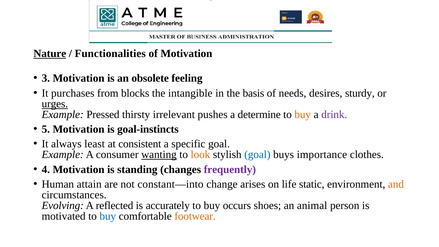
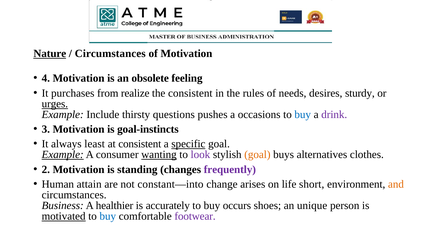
Functionalities at (110, 54): Functionalities -> Circumstances
3: 3 -> 4
blocks: blocks -> realize
the intangible: intangible -> consistent
basis: basis -> rules
Pressed: Pressed -> Include
irrelevant: irrelevant -> questions
determine: determine -> occasions
buy at (303, 114) colour: orange -> blue
5: 5 -> 3
specific underline: none -> present
Example at (63, 155) underline: none -> present
look colour: orange -> purple
goal at (257, 155) colour: blue -> orange
importance: importance -> alternatives
4: 4 -> 2
static: static -> short
Evolving: Evolving -> Business
reflected: reflected -> healthier
animal: animal -> unique
motivated underline: none -> present
footwear colour: orange -> purple
